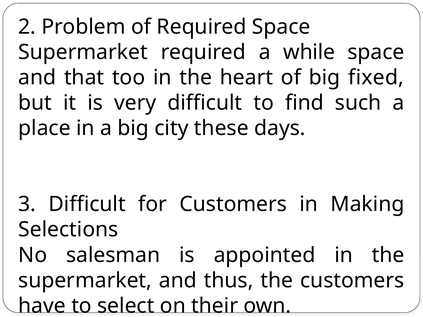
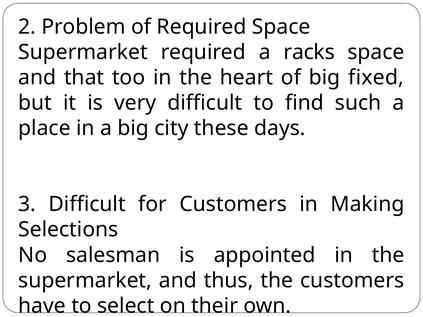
while: while -> racks
